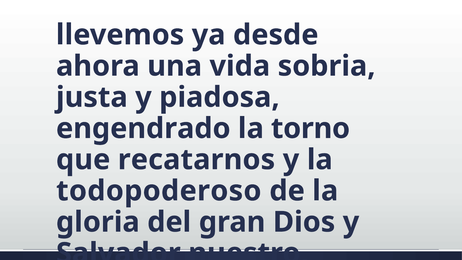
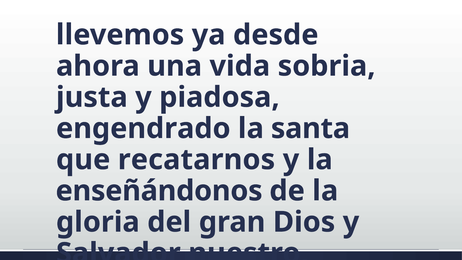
torno: torno -> santa
todopoderoso: todopoderoso -> enseñándonos
